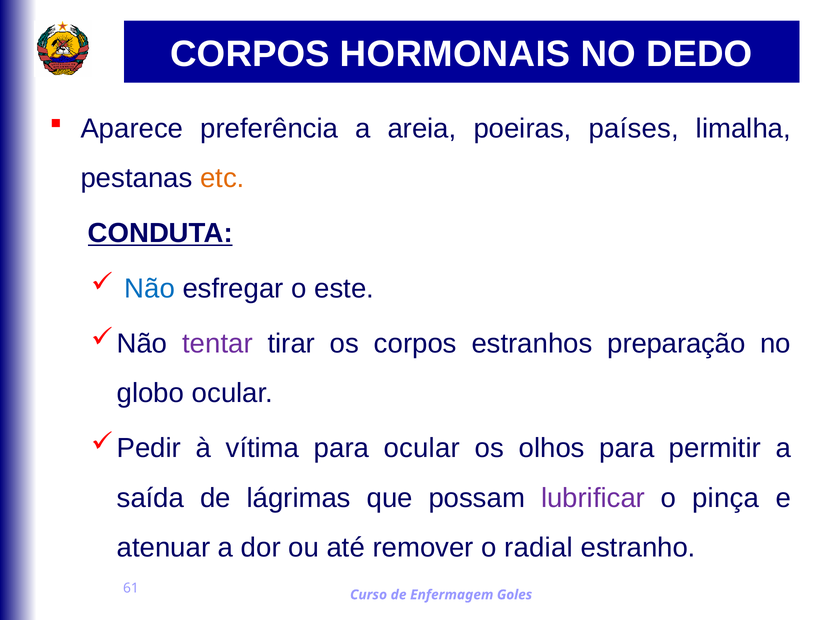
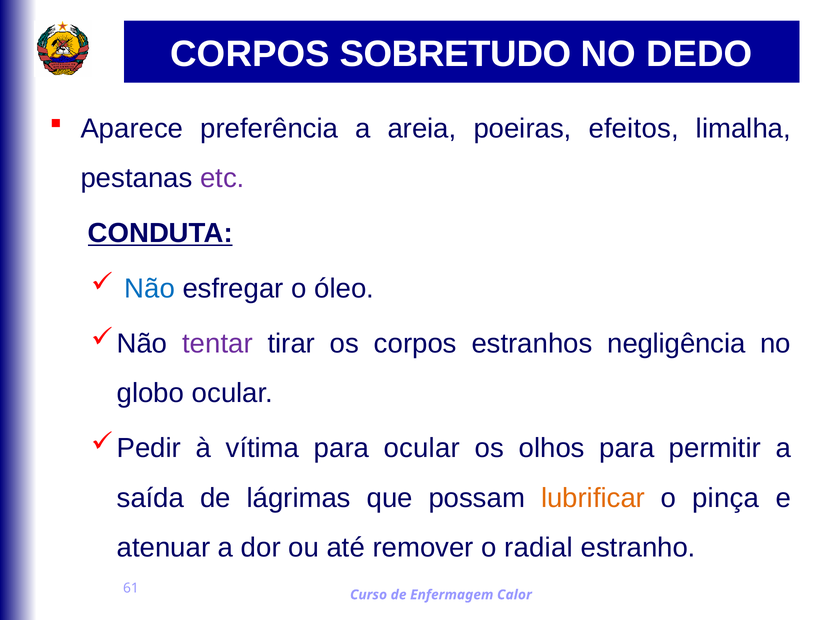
HORMONAIS: HORMONAIS -> SOBRETUDO
países: países -> efeitos
etc colour: orange -> purple
este: este -> óleo
preparação: preparação -> negligência
lubrificar colour: purple -> orange
Goles: Goles -> Calor
